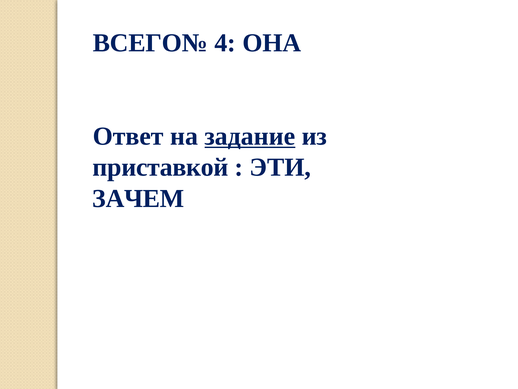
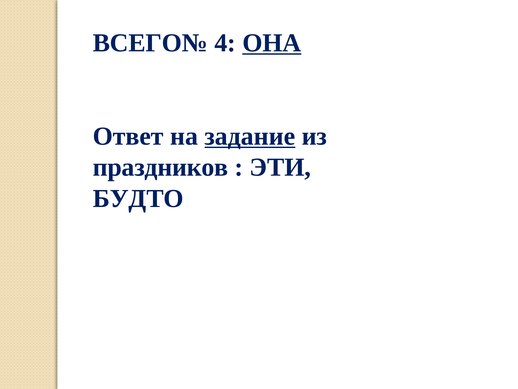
ОНА underline: none -> present
приставкой: приставкой -> праздников
ЗАЧЕМ: ЗАЧЕМ -> БУДТО
